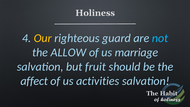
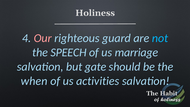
Our colour: yellow -> pink
ALLOW: ALLOW -> SPEECH
fruit: fruit -> gate
affect: affect -> when
